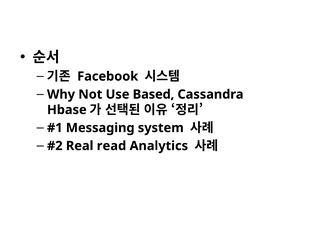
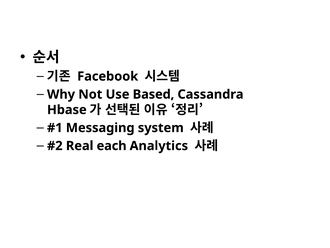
read: read -> each
